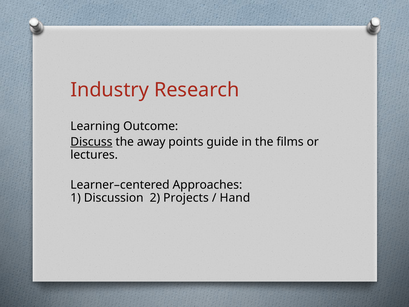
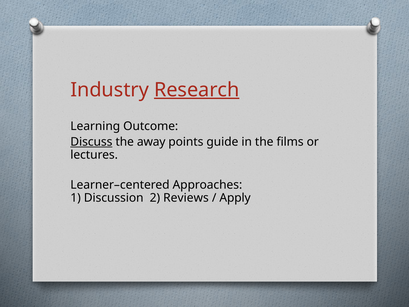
Research underline: none -> present
Projects: Projects -> Reviews
Hand: Hand -> Apply
